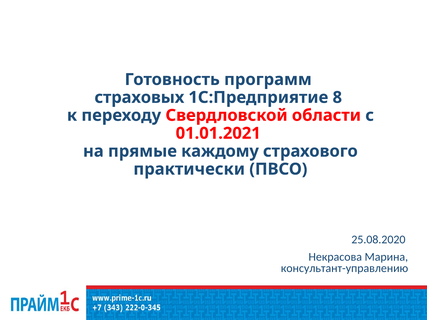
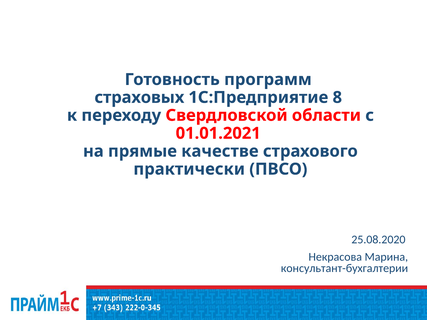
каждому: каждому -> качестве
консультант-управлению: консультант-управлению -> консультант-бухгалтерии
